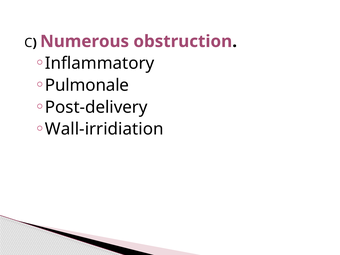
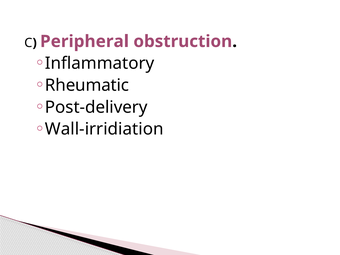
Numerous: Numerous -> Peripheral
Pulmonale: Pulmonale -> Rheumatic
